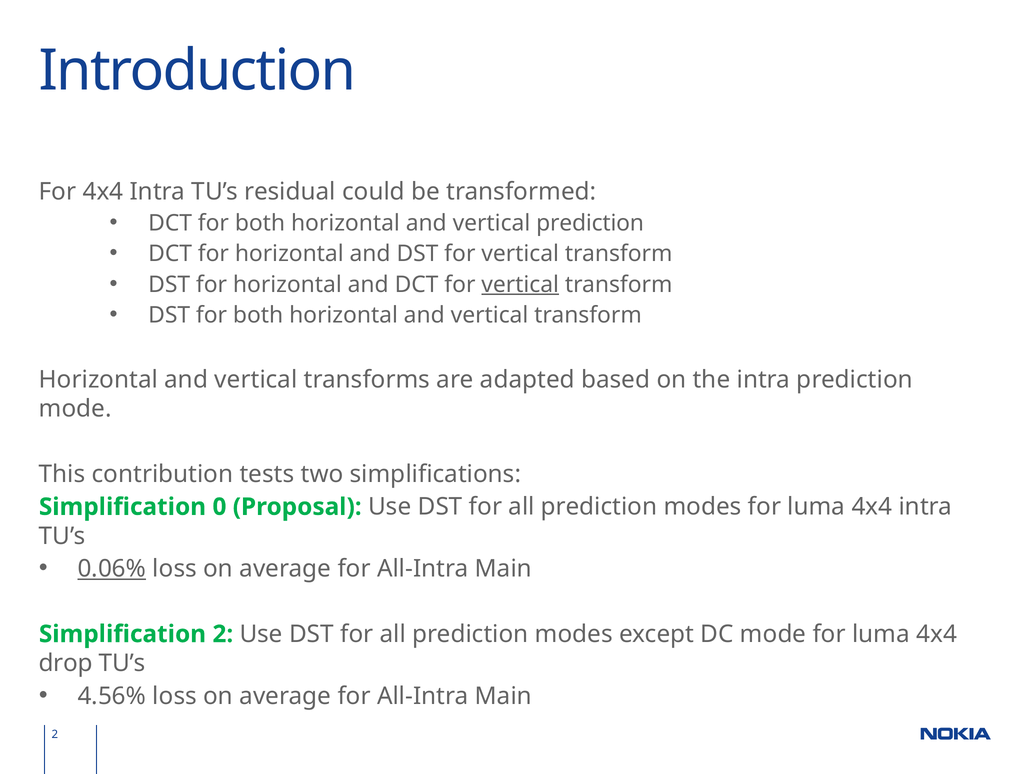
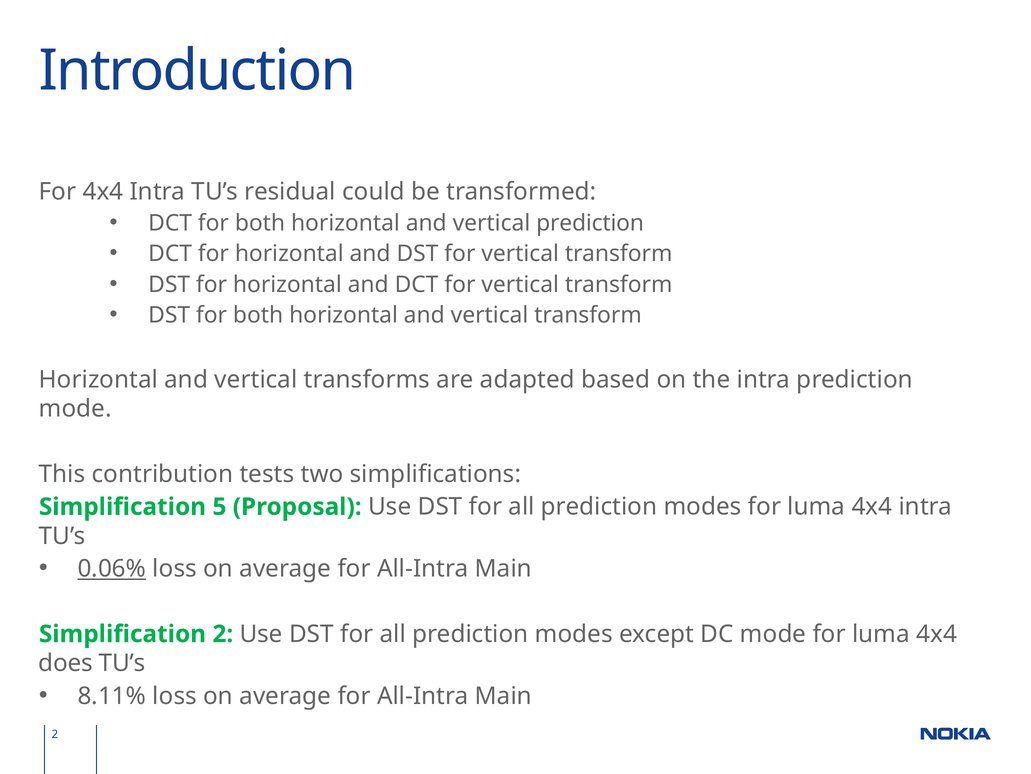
vertical at (520, 284) underline: present -> none
0: 0 -> 5
drop: drop -> does
4.56%: 4.56% -> 8.11%
